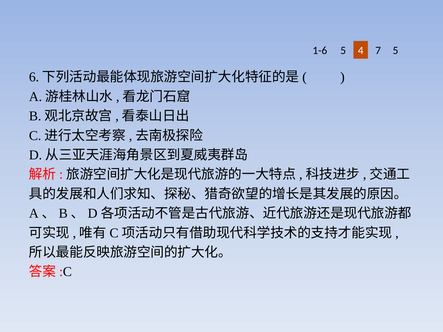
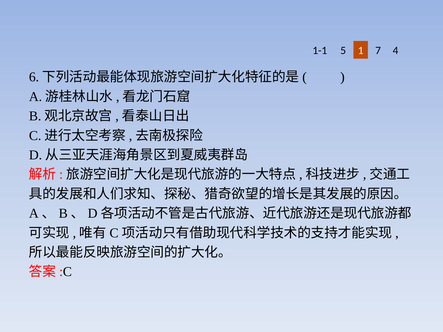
1-6: 1-6 -> 1-1
4: 4 -> 1
7 5: 5 -> 4
